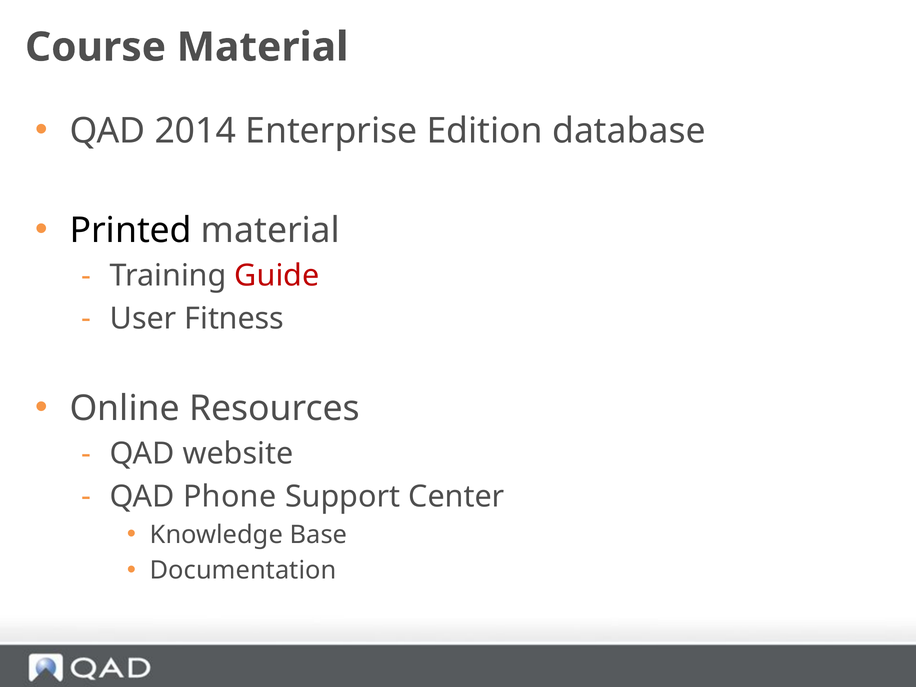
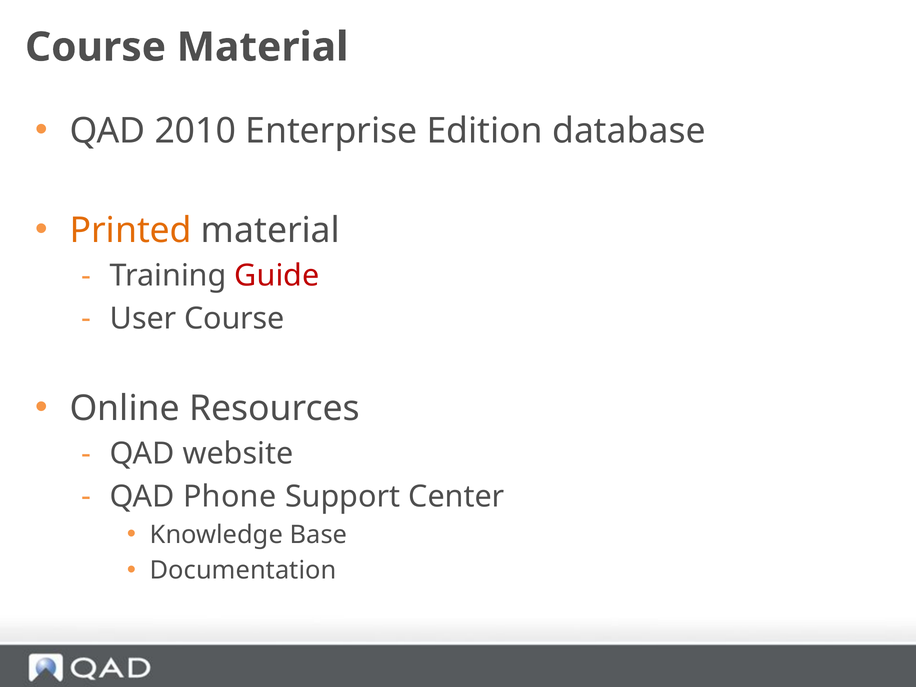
2014: 2014 -> 2010
Printed colour: black -> orange
User Fitness: Fitness -> Course
